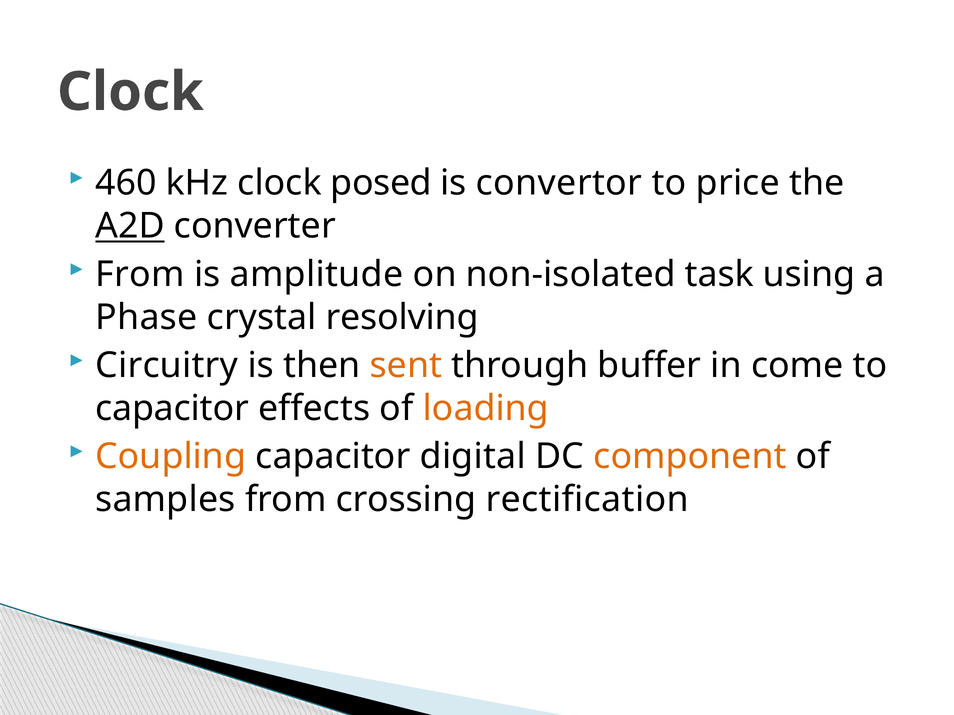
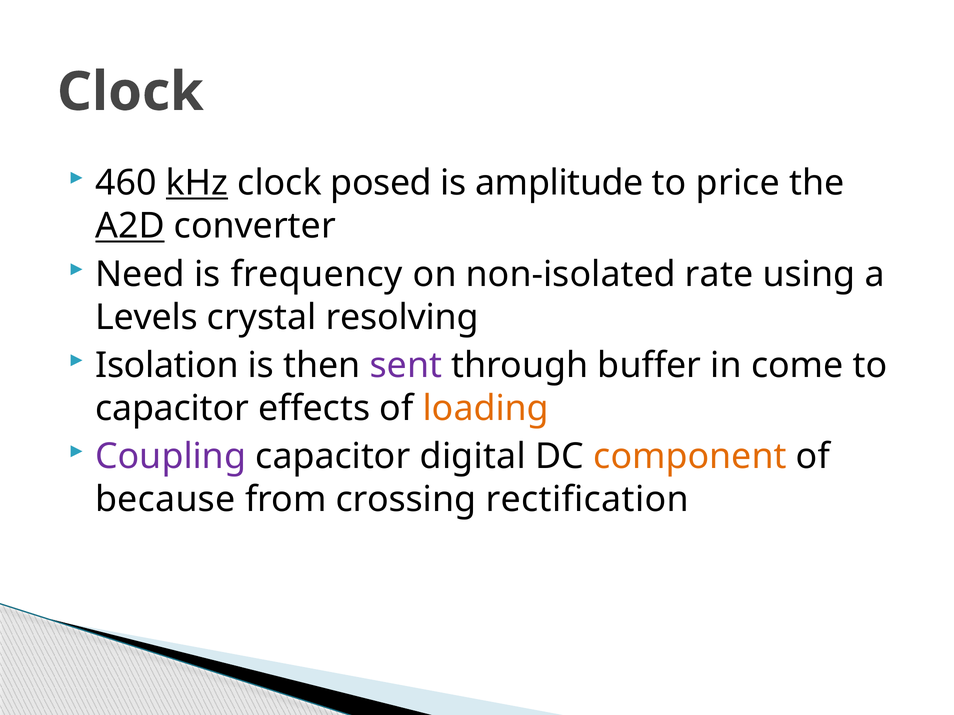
kHz underline: none -> present
convertor: convertor -> amplitude
From at (140, 274): From -> Need
amplitude: amplitude -> frequency
task: task -> rate
Phase: Phase -> Levels
Circuitry: Circuitry -> Isolation
sent colour: orange -> purple
Coupling colour: orange -> purple
samples: samples -> because
